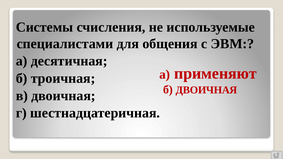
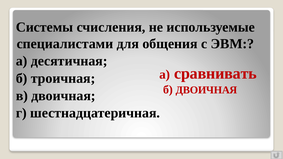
применяют: применяют -> сравнивать
